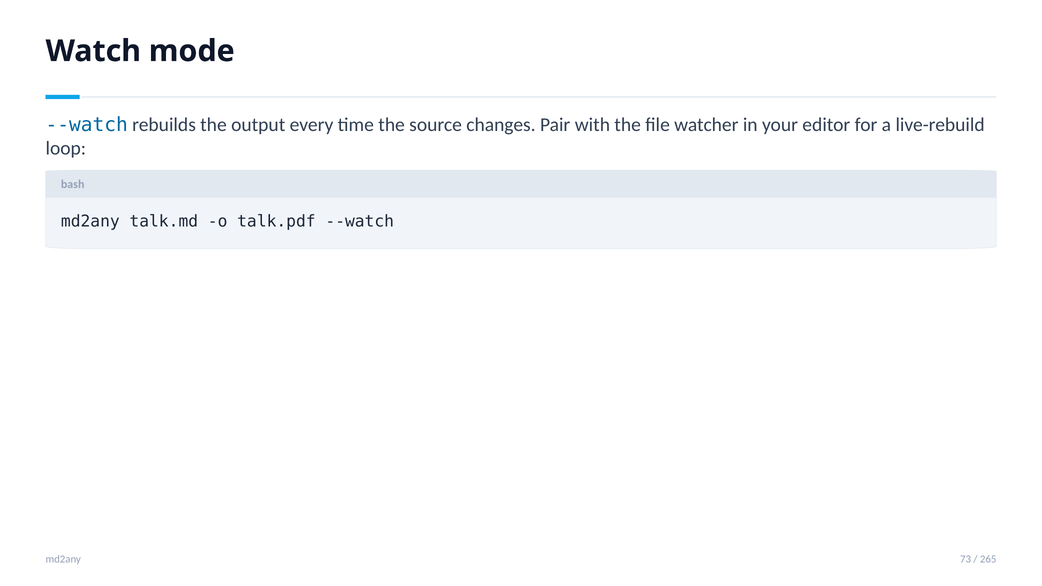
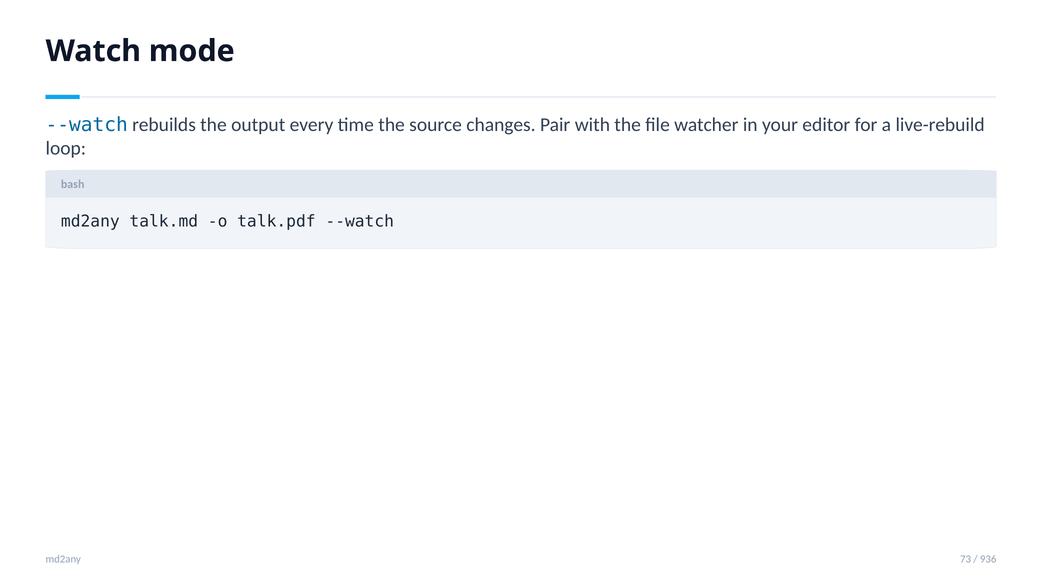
265: 265 -> 936
